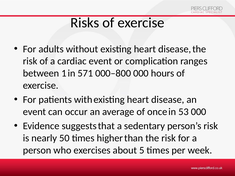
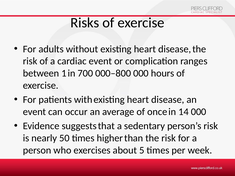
571: 571 -> 700
53: 53 -> 14
